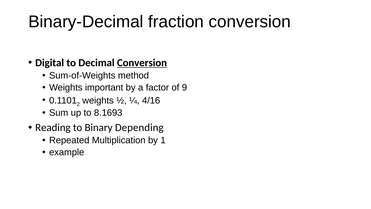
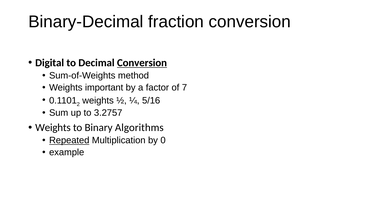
9: 9 -> 7
4/16: 4/16 -> 5/16
8.1693: 8.1693 -> 3.2757
Reading at (53, 127): Reading -> Weights
Depending: Depending -> Algorithms
Repeated underline: none -> present
1: 1 -> 0
